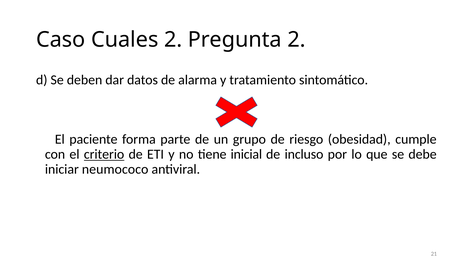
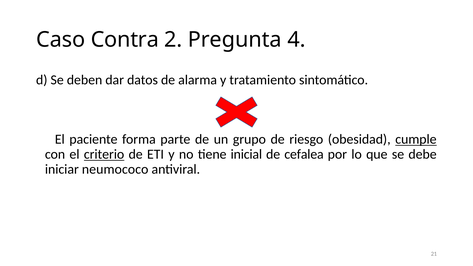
Cuales: Cuales -> Contra
Pregunta 2: 2 -> 4
cumple underline: none -> present
incluso: incluso -> cefalea
